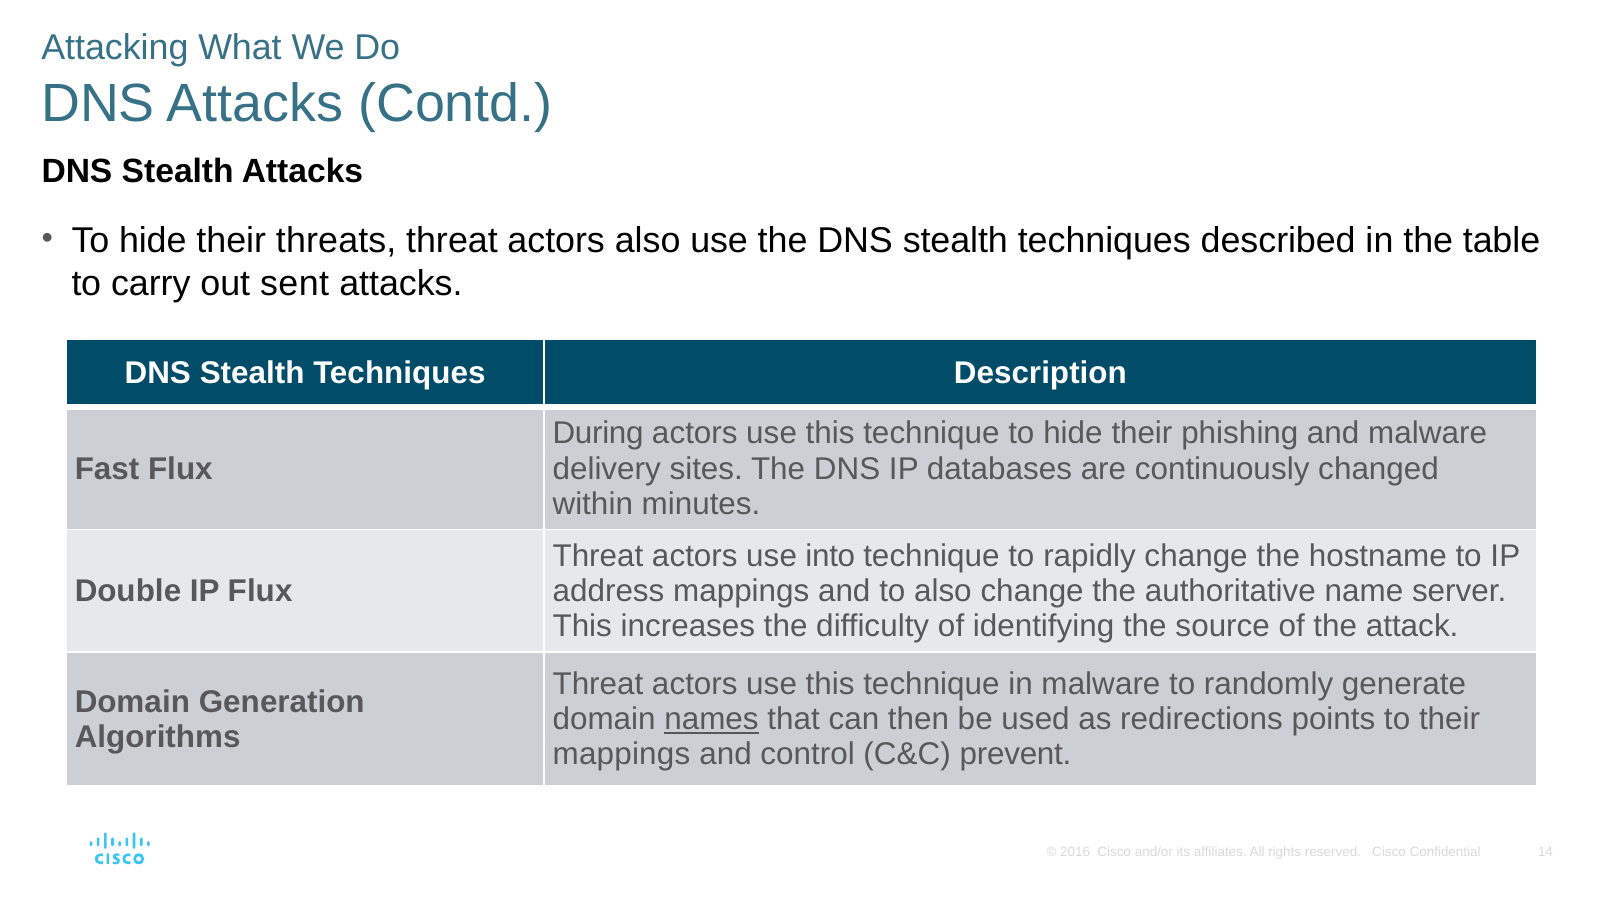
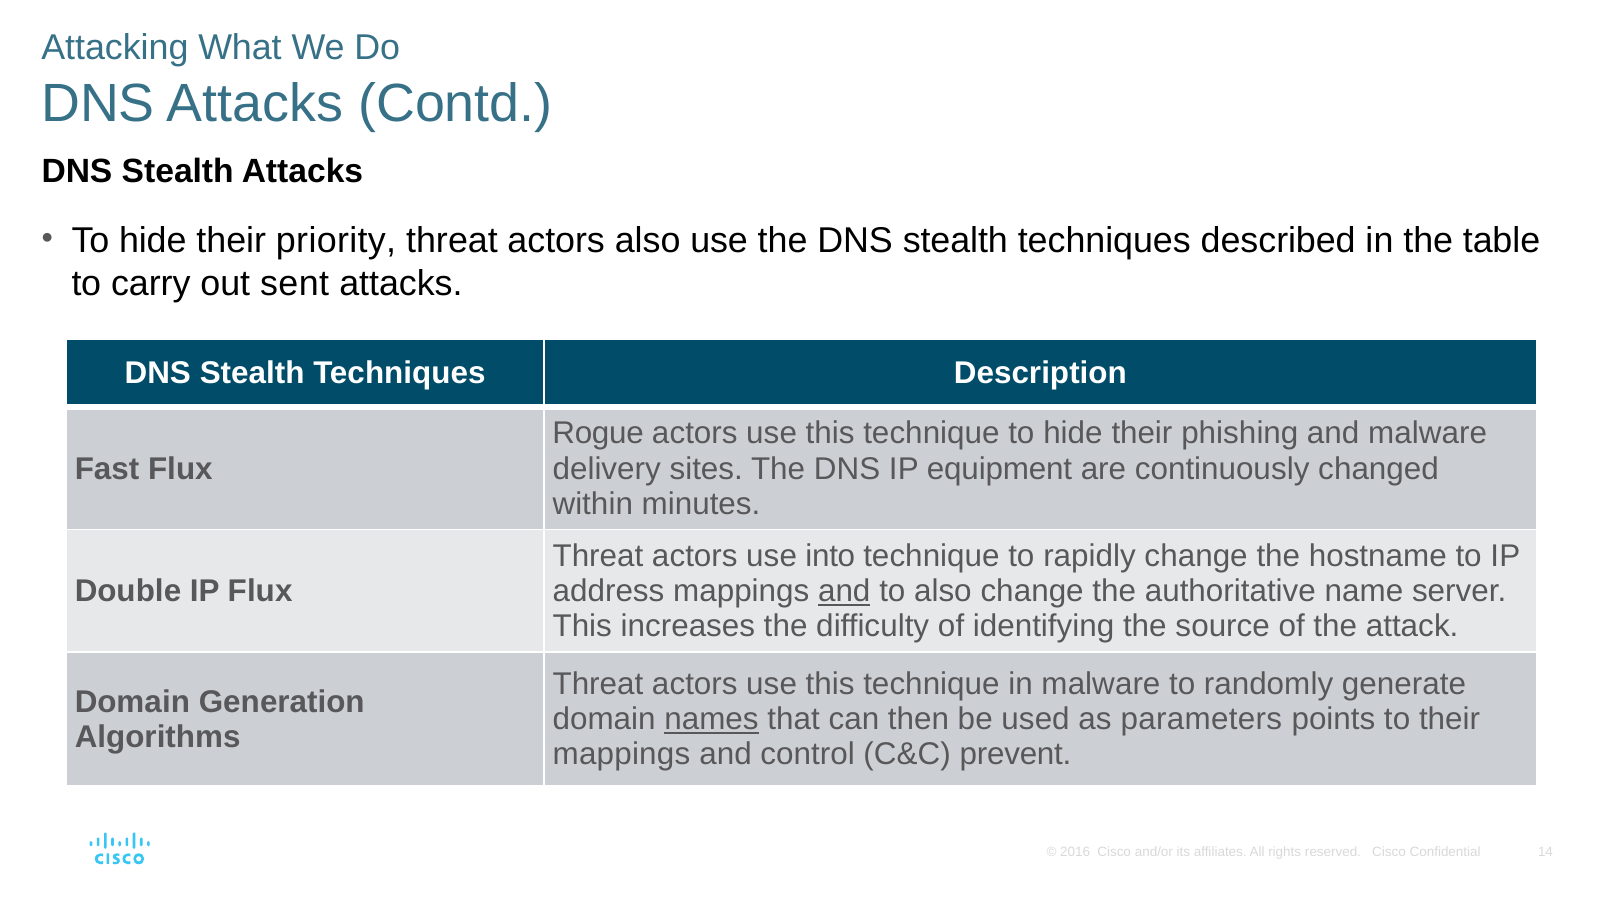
threats: threats -> priority
During: During -> Rogue
databases: databases -> equipment
and at (844, 591) underline: none -> present
redirections: redirections -> parameters
